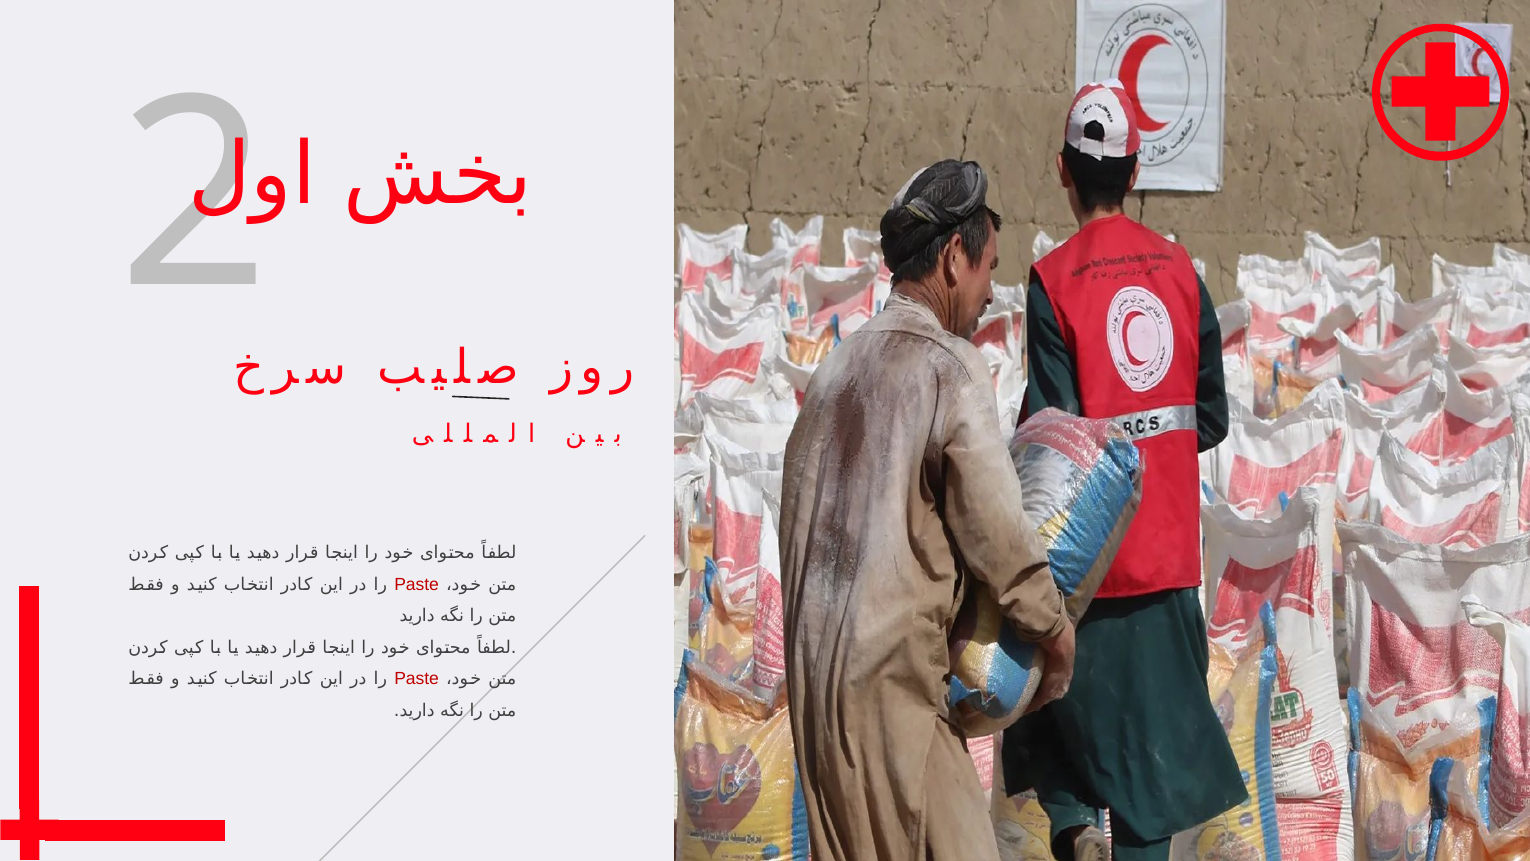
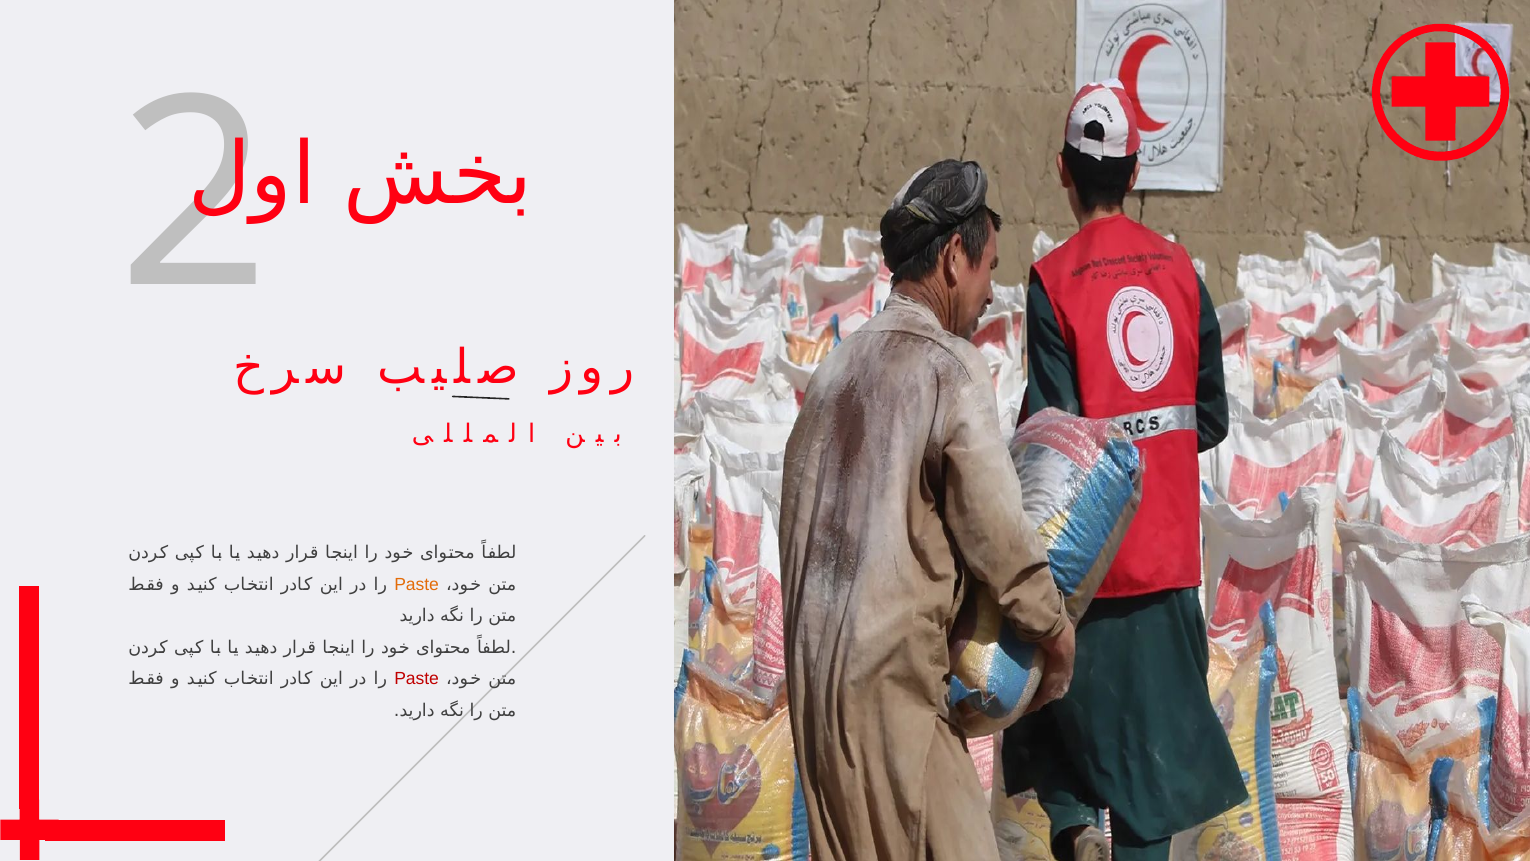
Paste at (417, 584) colour: red -> orange
